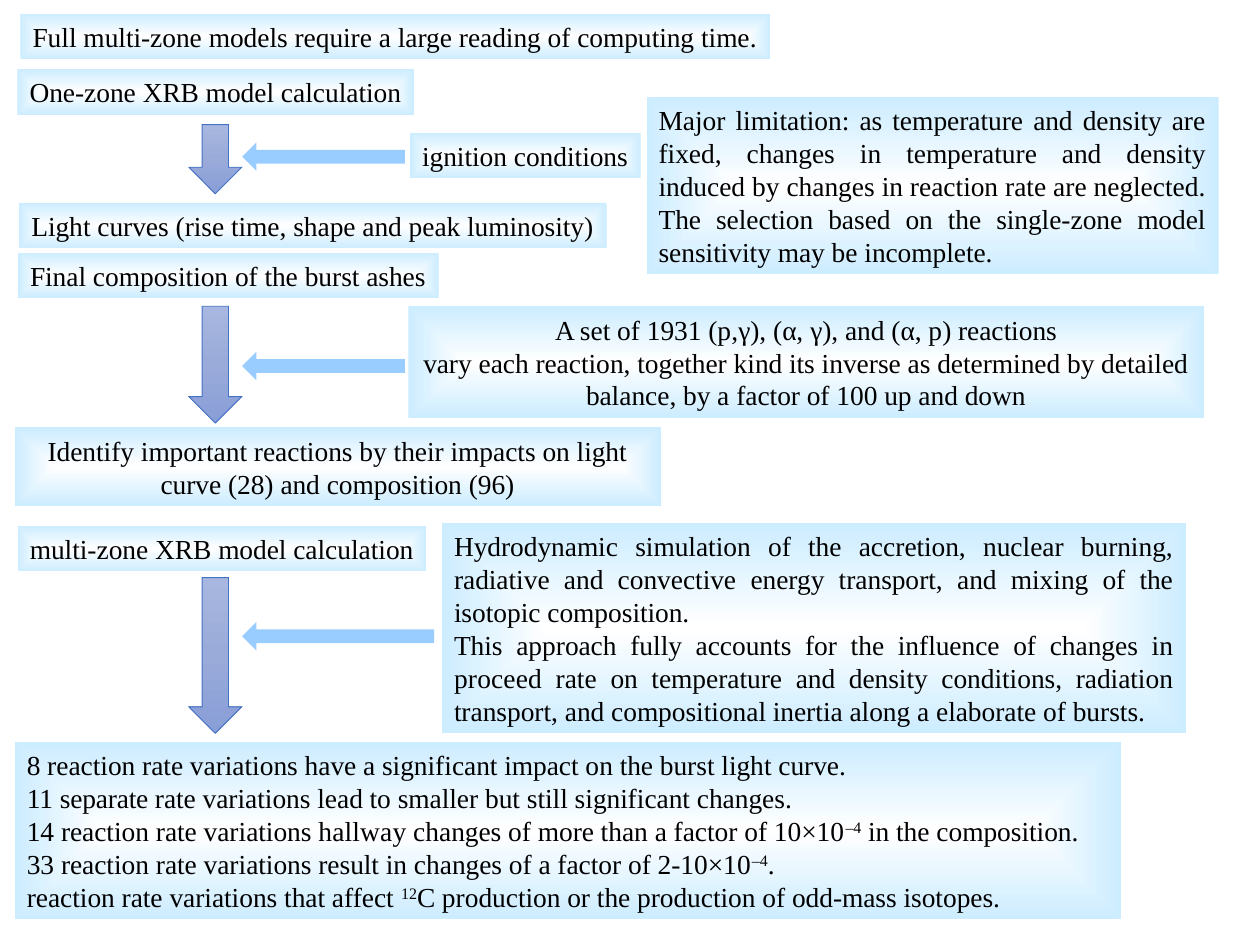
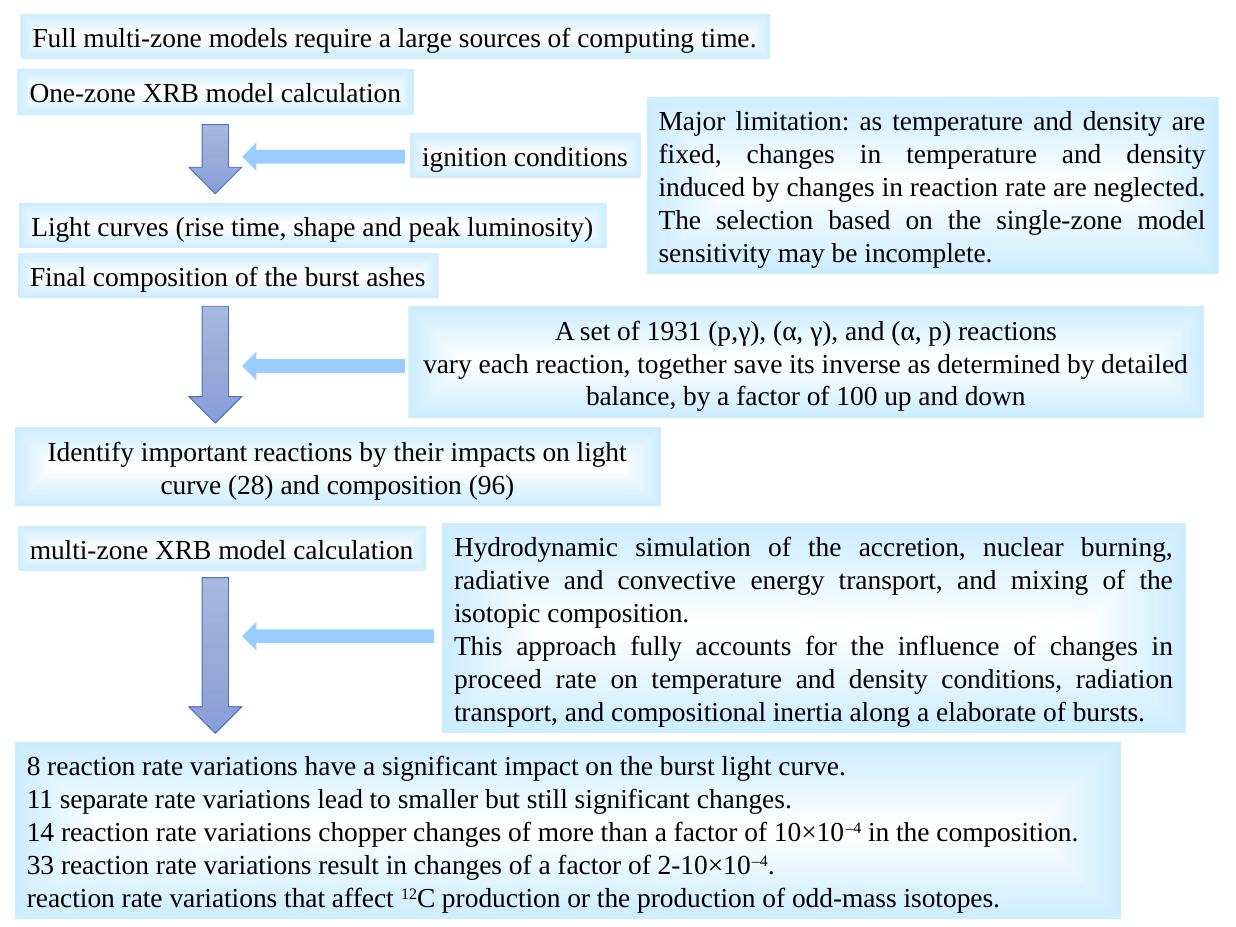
reading: reading -> sources
kind: kind -> save
hallway: hallway -> chopper
